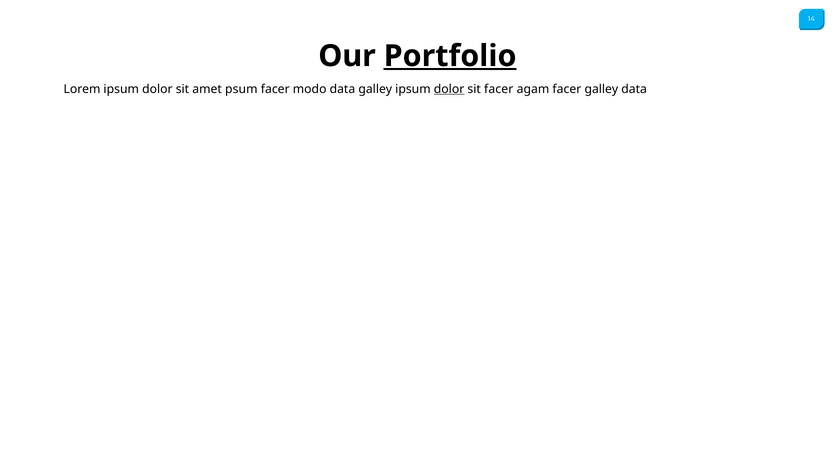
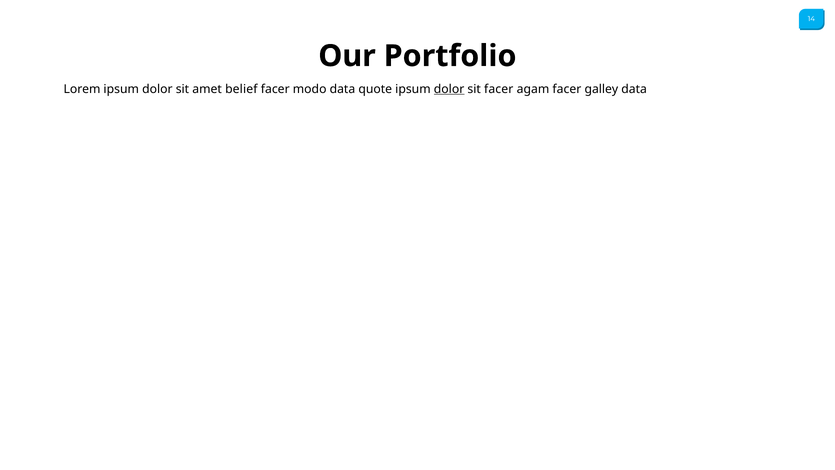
Portfolio underline: present -> none
psum: psum -> belief
data galley: galley -> quote
